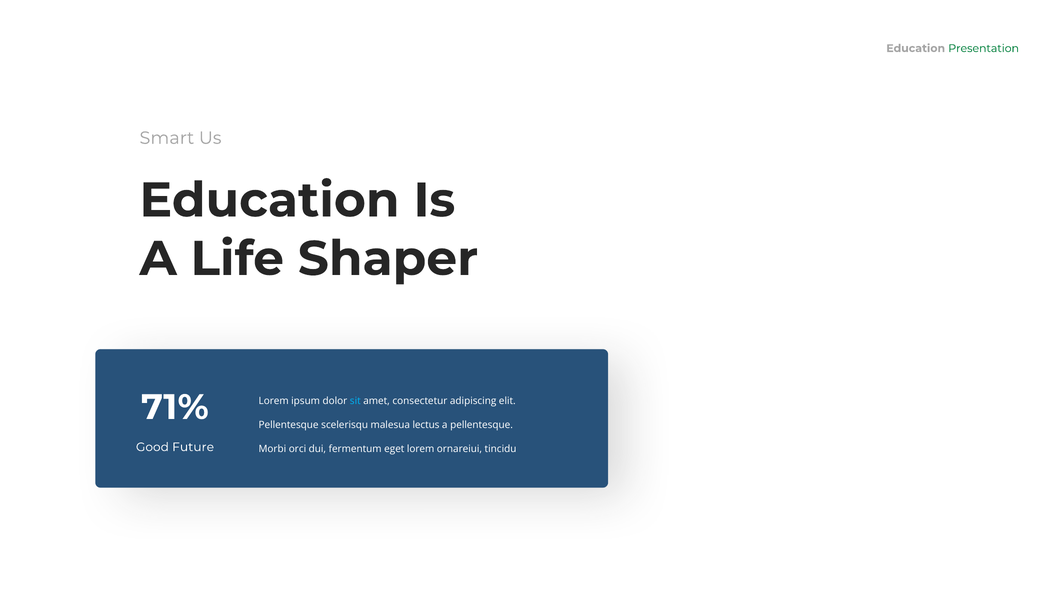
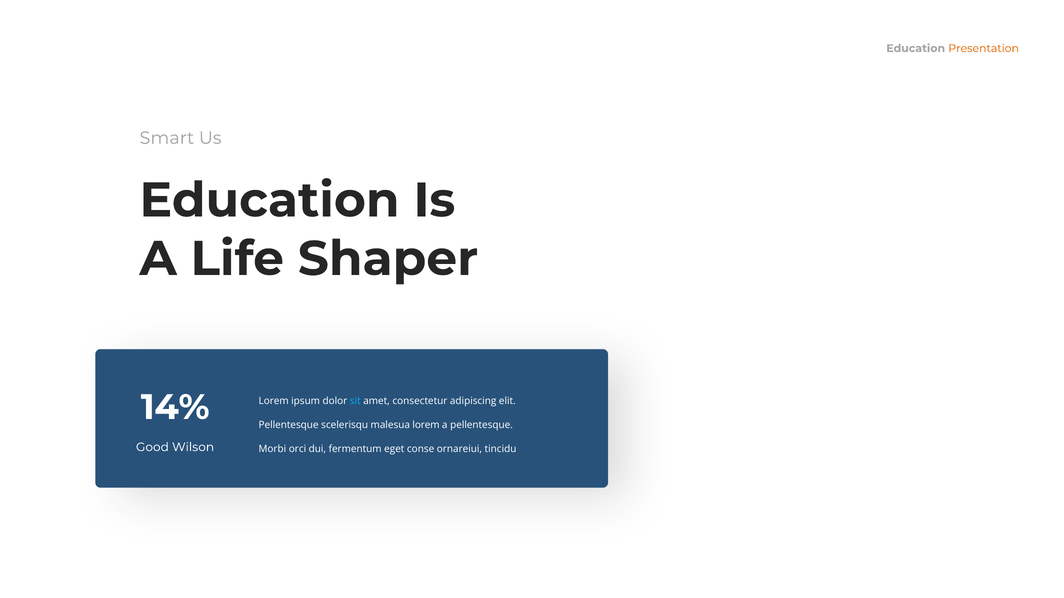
Presentation colour: green -> orange
71%: 71% -> 14%
malesua lectus: lectus -> lorem
Future: Future -> Wilson
eget lorem: lorem -> conse
